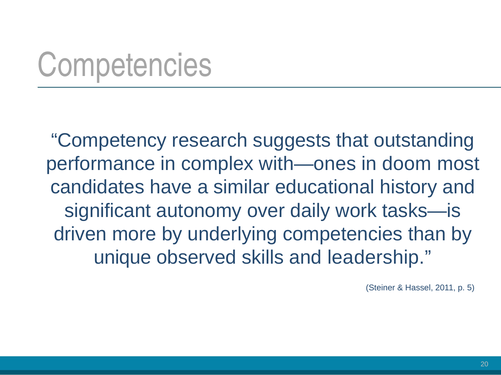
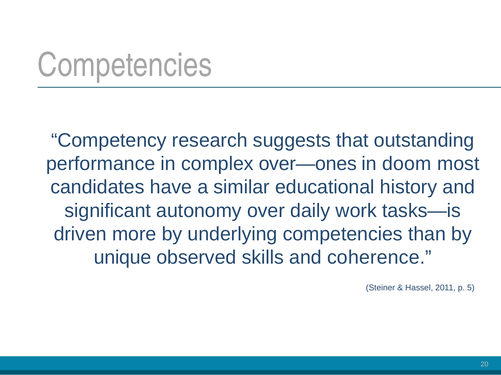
with—ones: with—ones -> over—ones
leadership: leadership -> coherence
